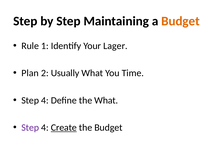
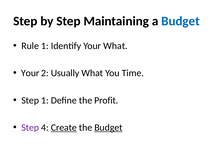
Budget at (180, 21) colour: orange -> blue
Your Lager: Lager -> What
Plan at (30, 73): Plan -> Your
4 at (45, 100): 4 -> 1
the What: What -> Profit
Budget at (108, 128) underline: none -> present
